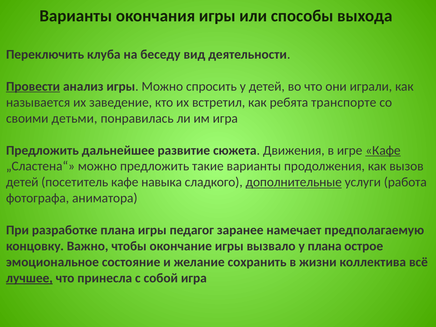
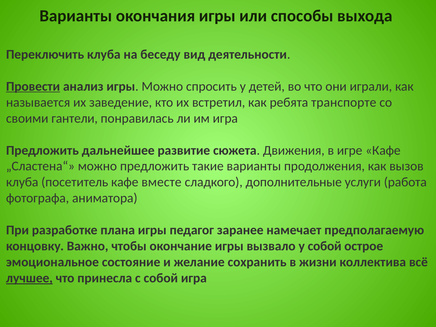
детьми: детьми -> гантели
Кафе at (383, 150) underline: present -> none
детей at (22, 182): детей -> клуба
навыка: навыка -> вместе
дополнительные underline: present -> none
у плана: плана -> собой
